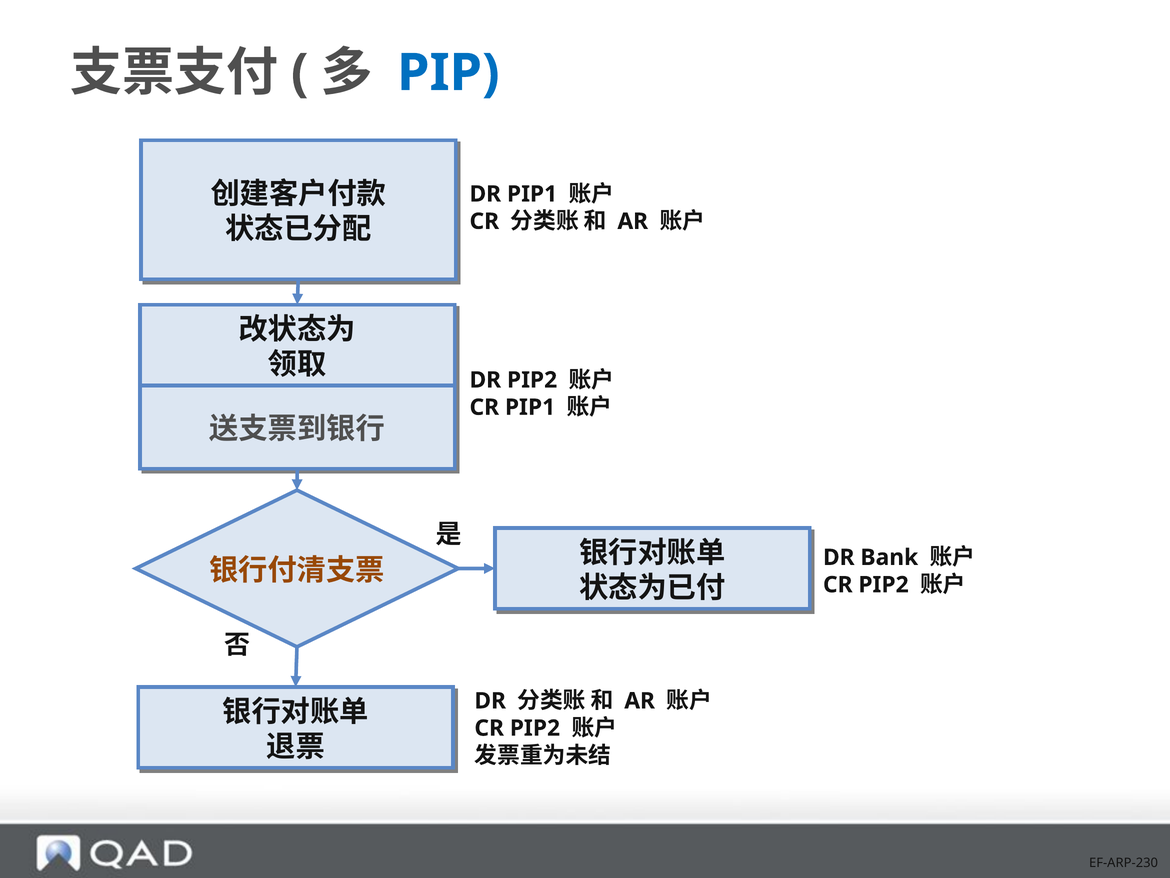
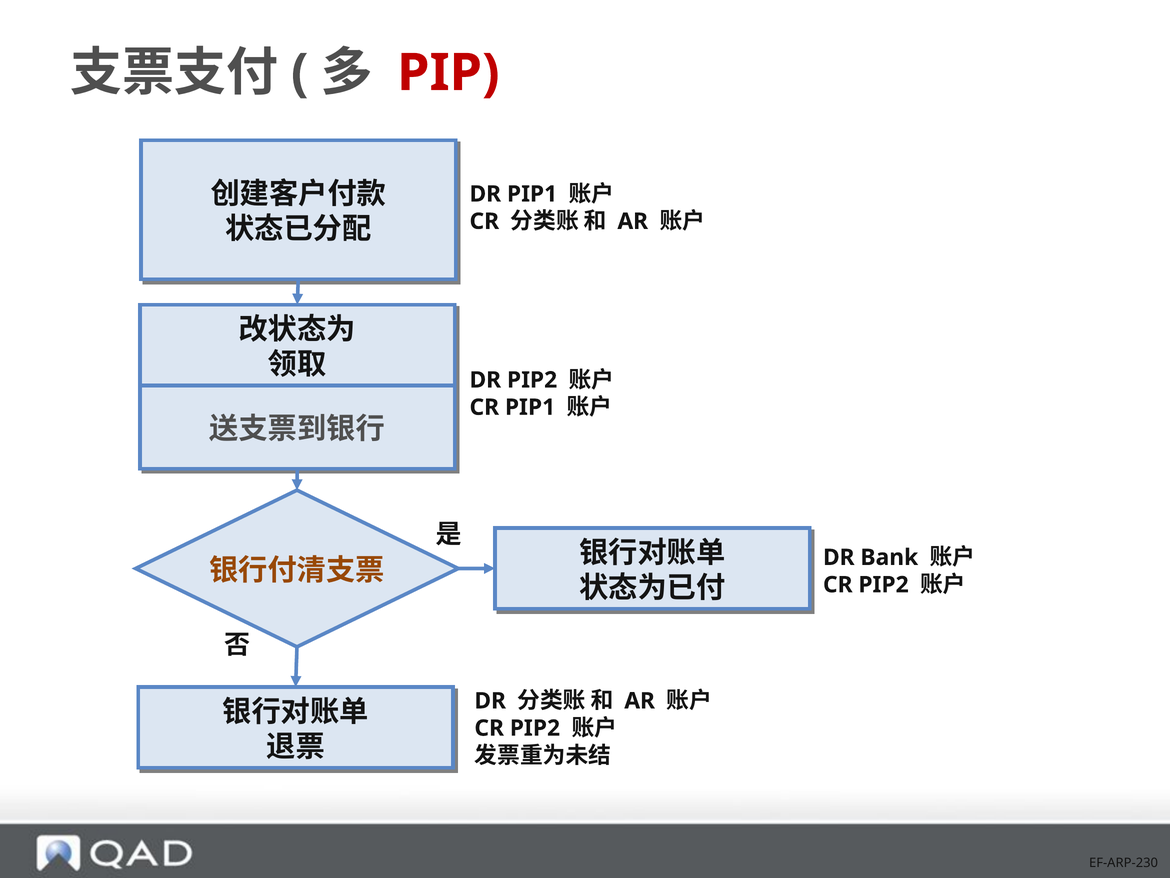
PIP colour: blue -> red
